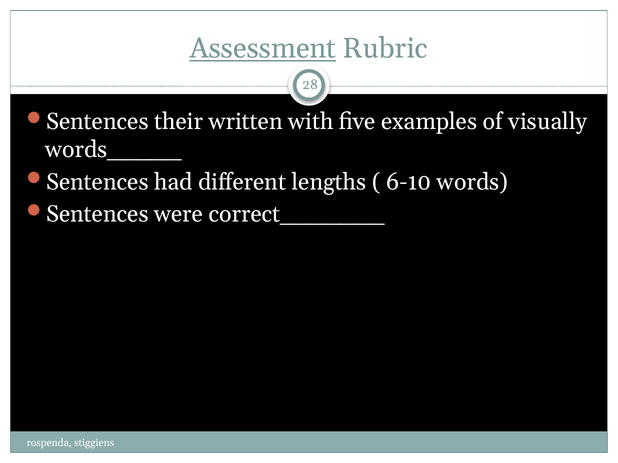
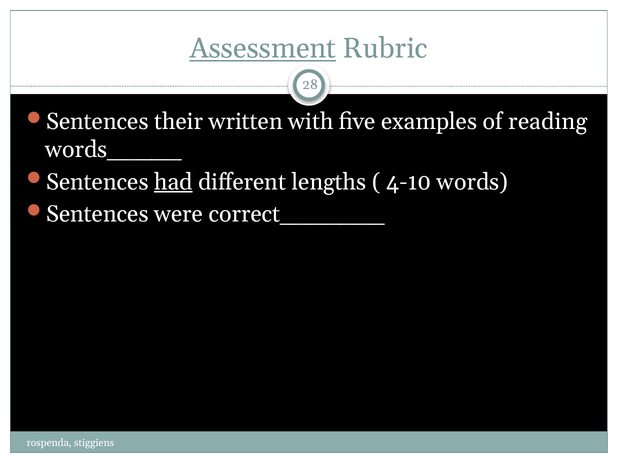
visually: visually -> reading
had underline: none -> present
6-10: 6-10 -> 4-10
